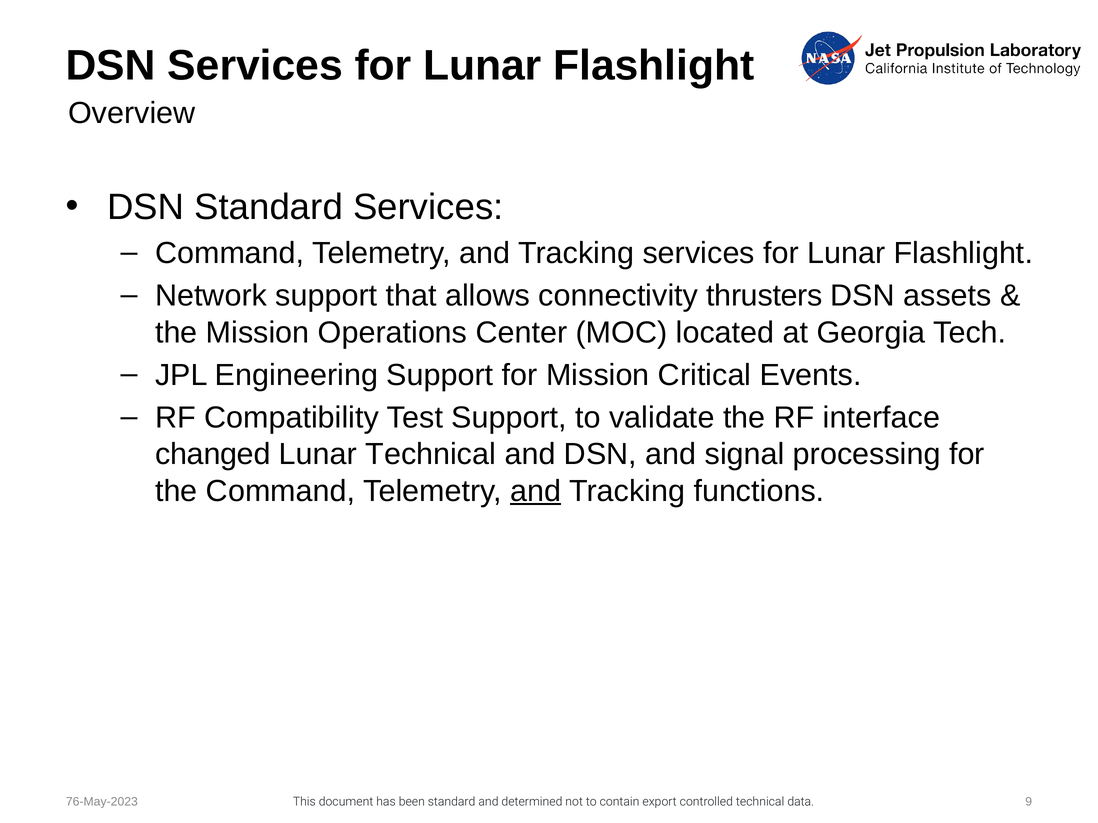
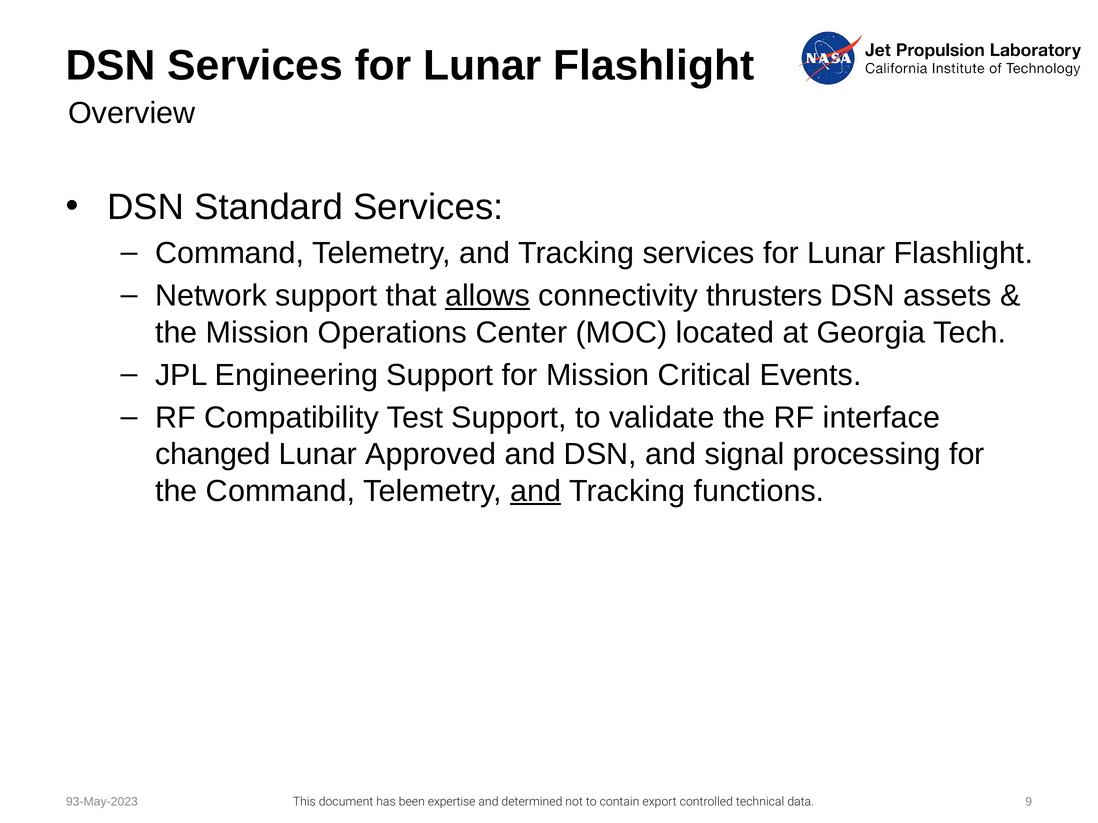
allows underline: none -> present
Lunar Technical: Technical -> Approved
76-May-2023: 76-May-2023 -> 93-May-2023
been standard: standard -> expertise
